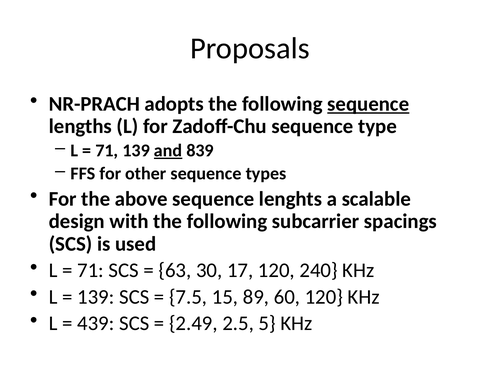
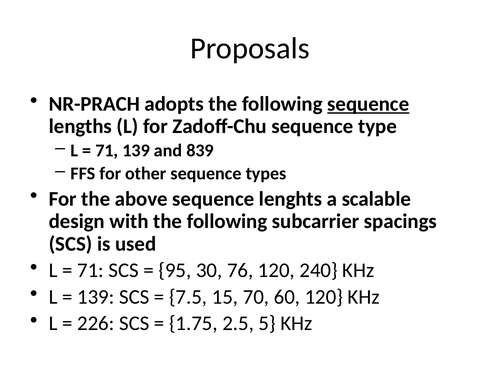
and underline: present -> none
63: 63 -> 95
17: 17 -> 76
89: 89 -> 70
439: 439 -> 226
2.49: 2.49 -> 1.75
